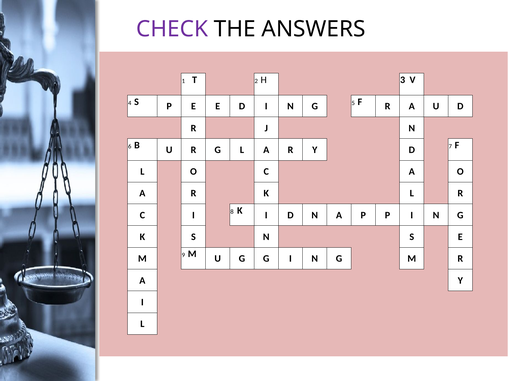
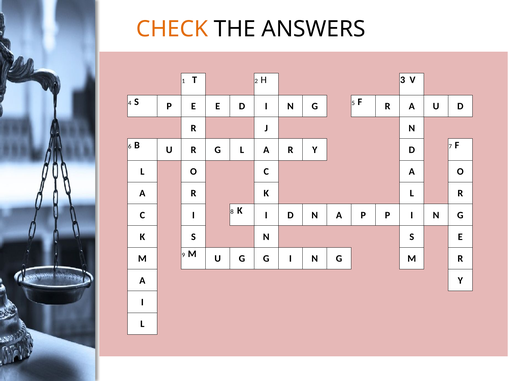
CHECK colour: purple -> orange
